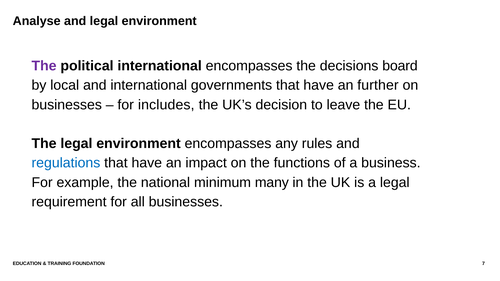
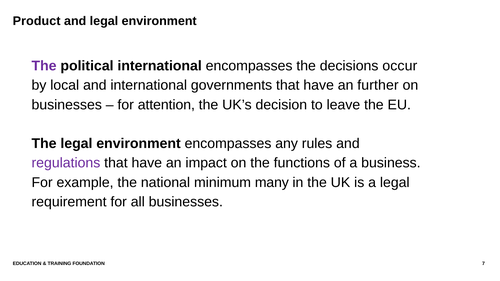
Analyse: Analyse -> Product
board: board -> occur
includes: includes -> attention
regulations colour: blue -> purple
